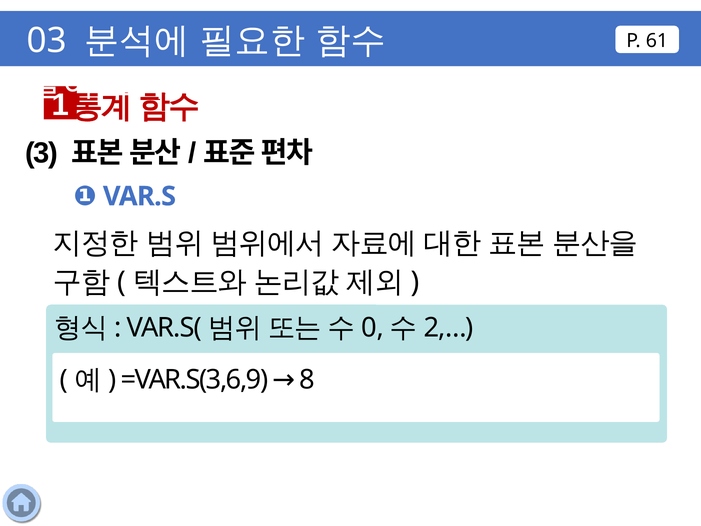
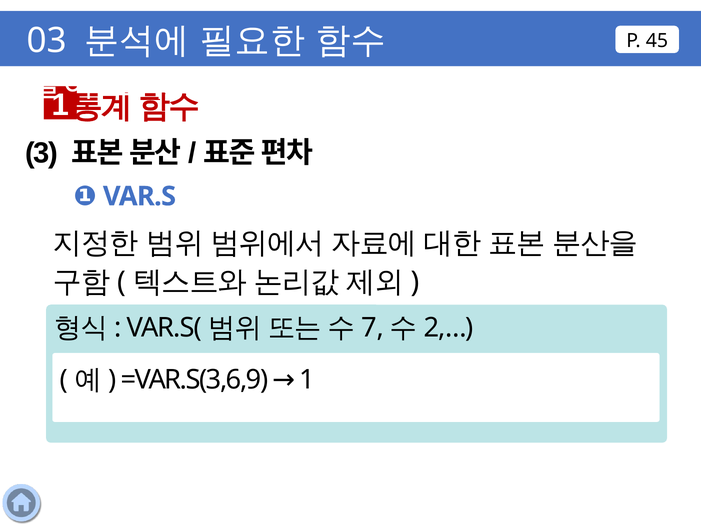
61: 61 -> 45
0: 0 -> 7
=VAR.S(3,6,9 8: 8 -> 1
